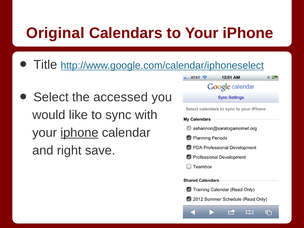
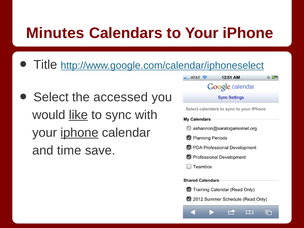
Original: Original -> Minutes
like underline: none -> present
right: right -> time
